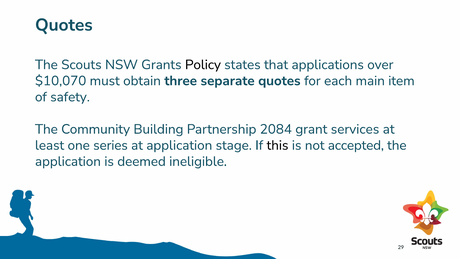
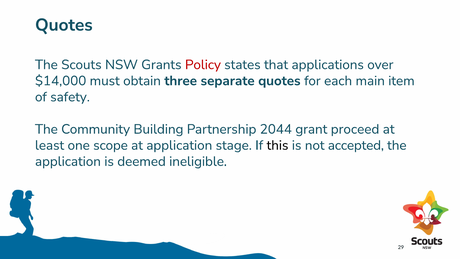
Policy colour: black -> red
$10,070: $10,070 -> $14,000
2084: 2084 -> 2044
services: services -> proceed
series: series -> scope
